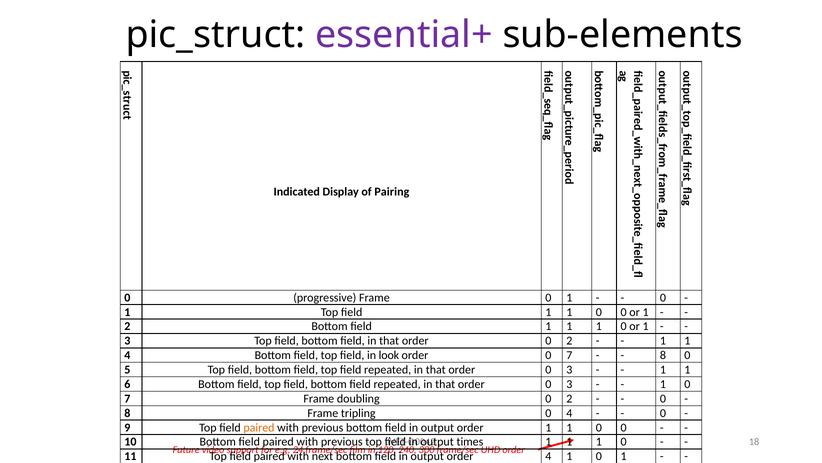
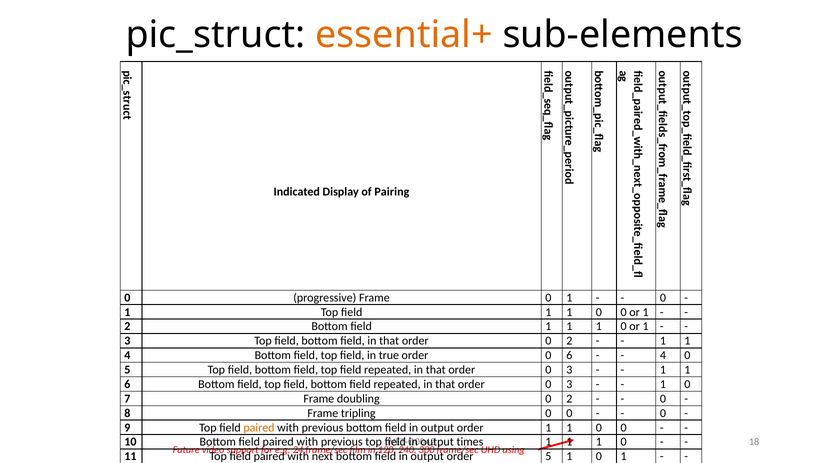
essential+ colour: purple -> orange
look: look -> true
order 0 7: 7 -> 6
8 at (663, 355): 8 -> 4
tripling 0 4: 4 -> 0
UHD order: order -> using
4 at (548, 456): 4 -> 5
